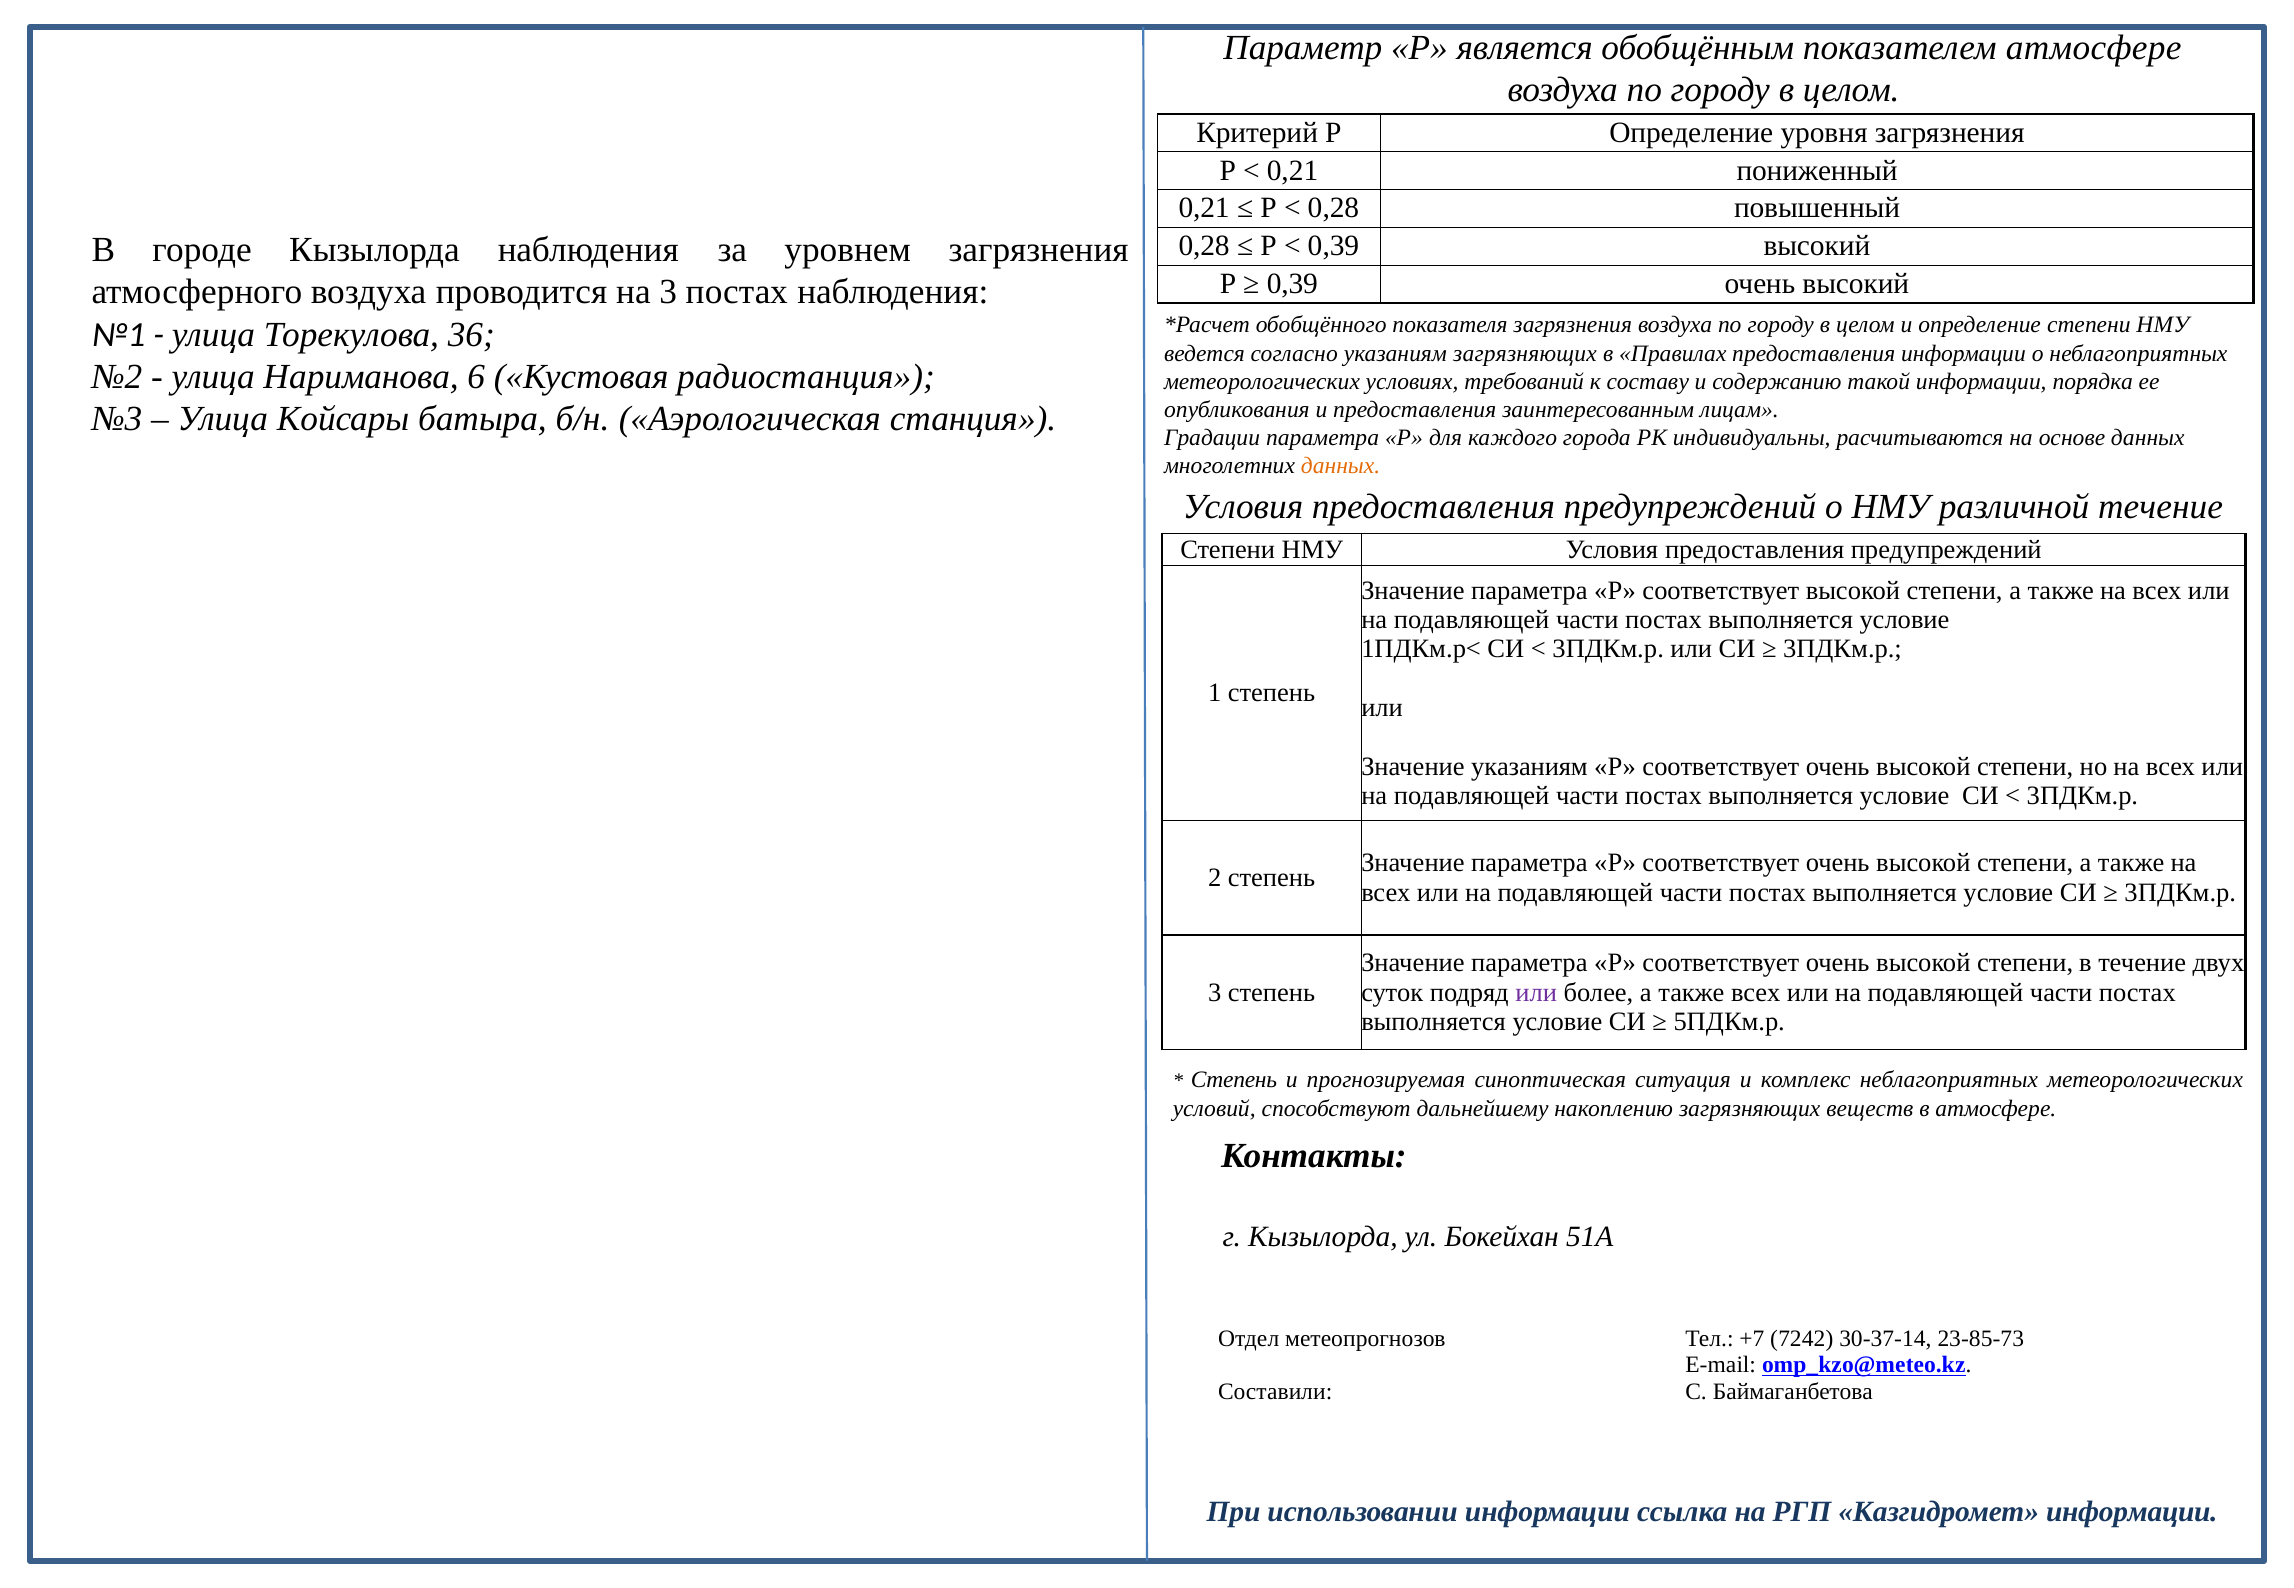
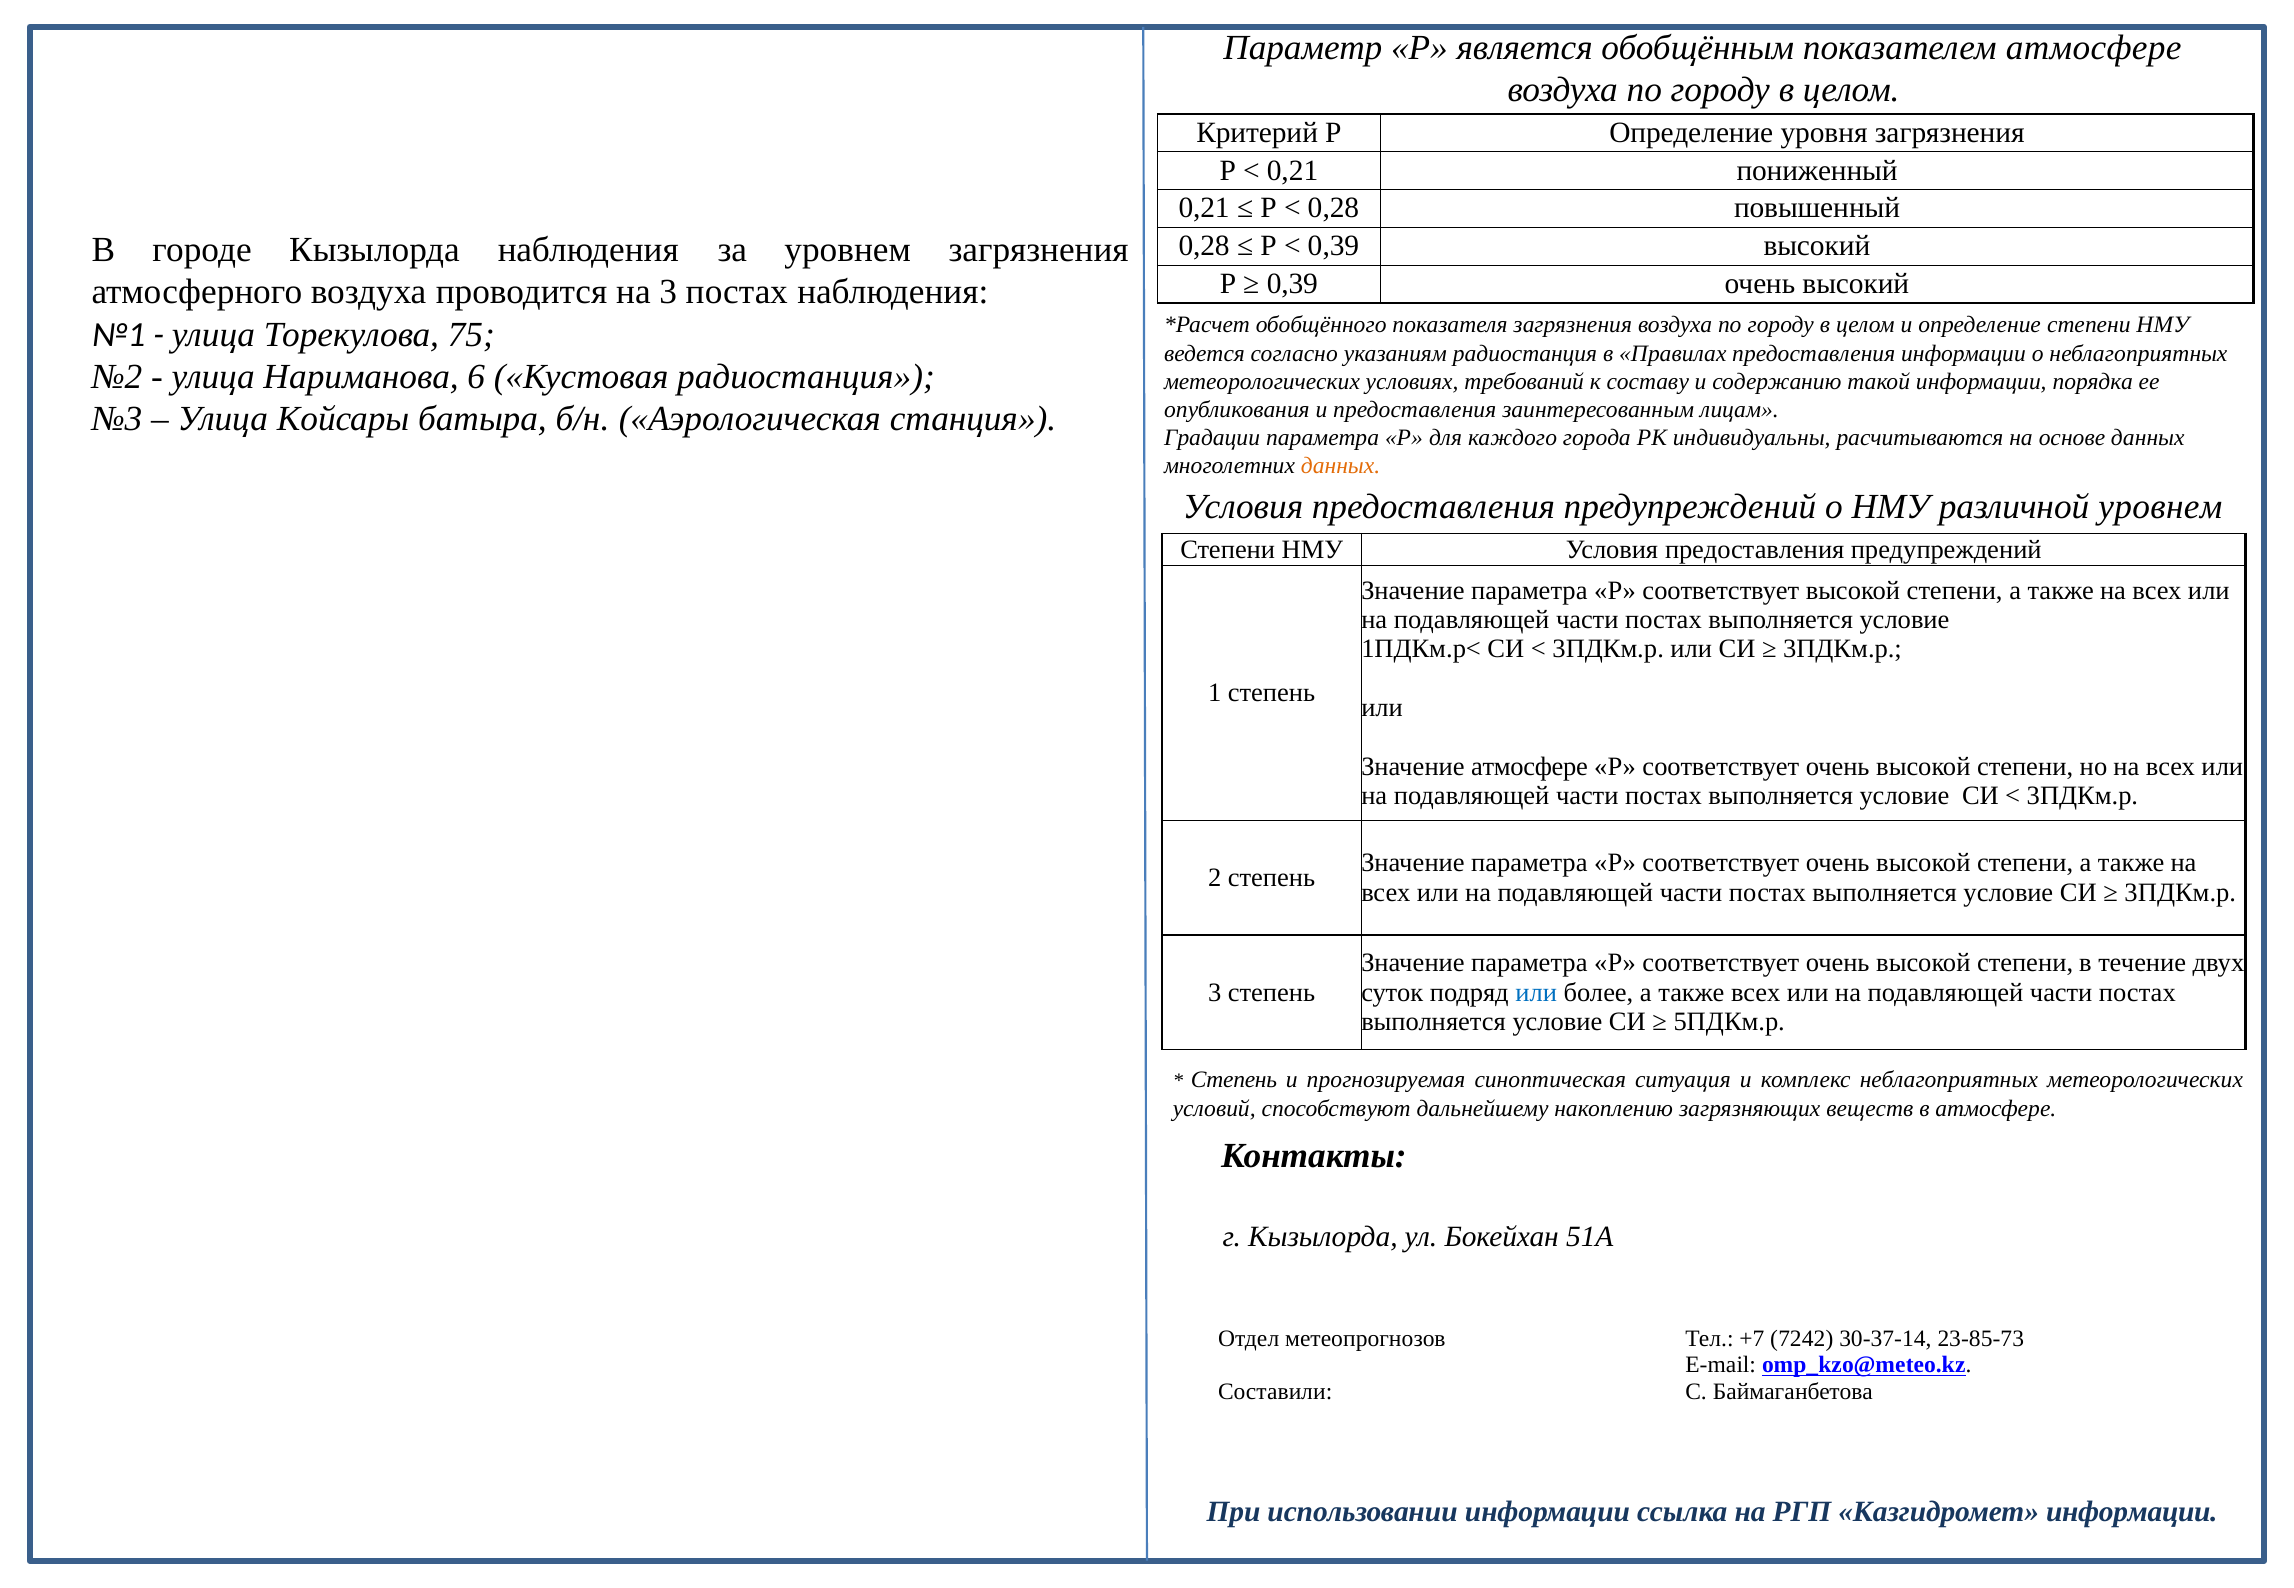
36: 36 -> 75
указаниям загрязняющих: загрязняющих -> радиостанция
различной течение: течение -> уровнем
Значение указаниям: указаниям -> атмосфере
или at (1536, 993) colour: purple -> blue
